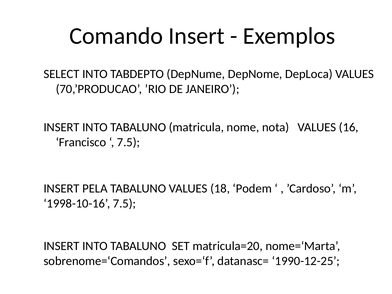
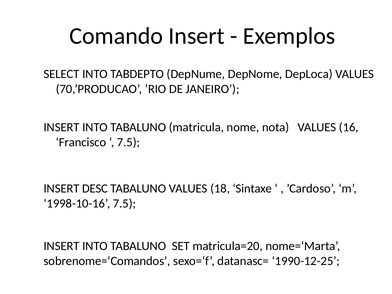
PELA: PELA -> DESC
Podem: Podem -> Sintaxe
